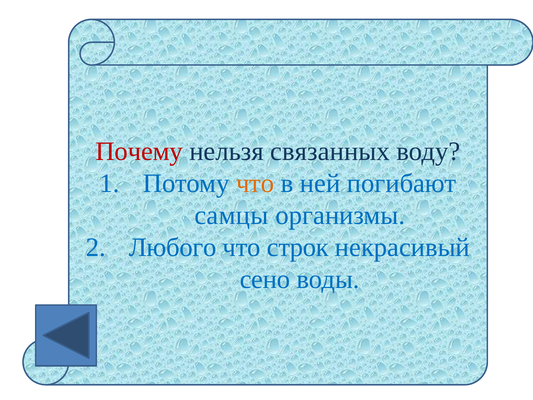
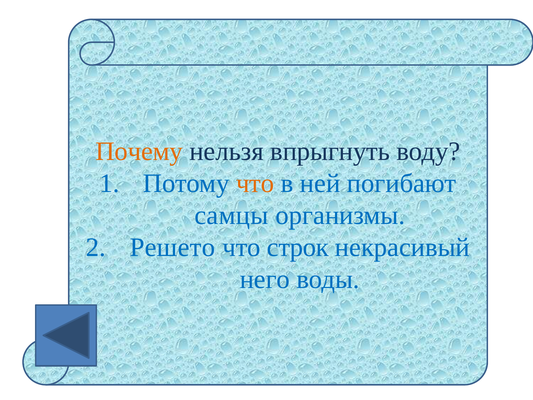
Почему colour: red -> orange
связанных: связанных -> впрыгнуть
Любого: Любого -> Решето
сено: сено -> него
